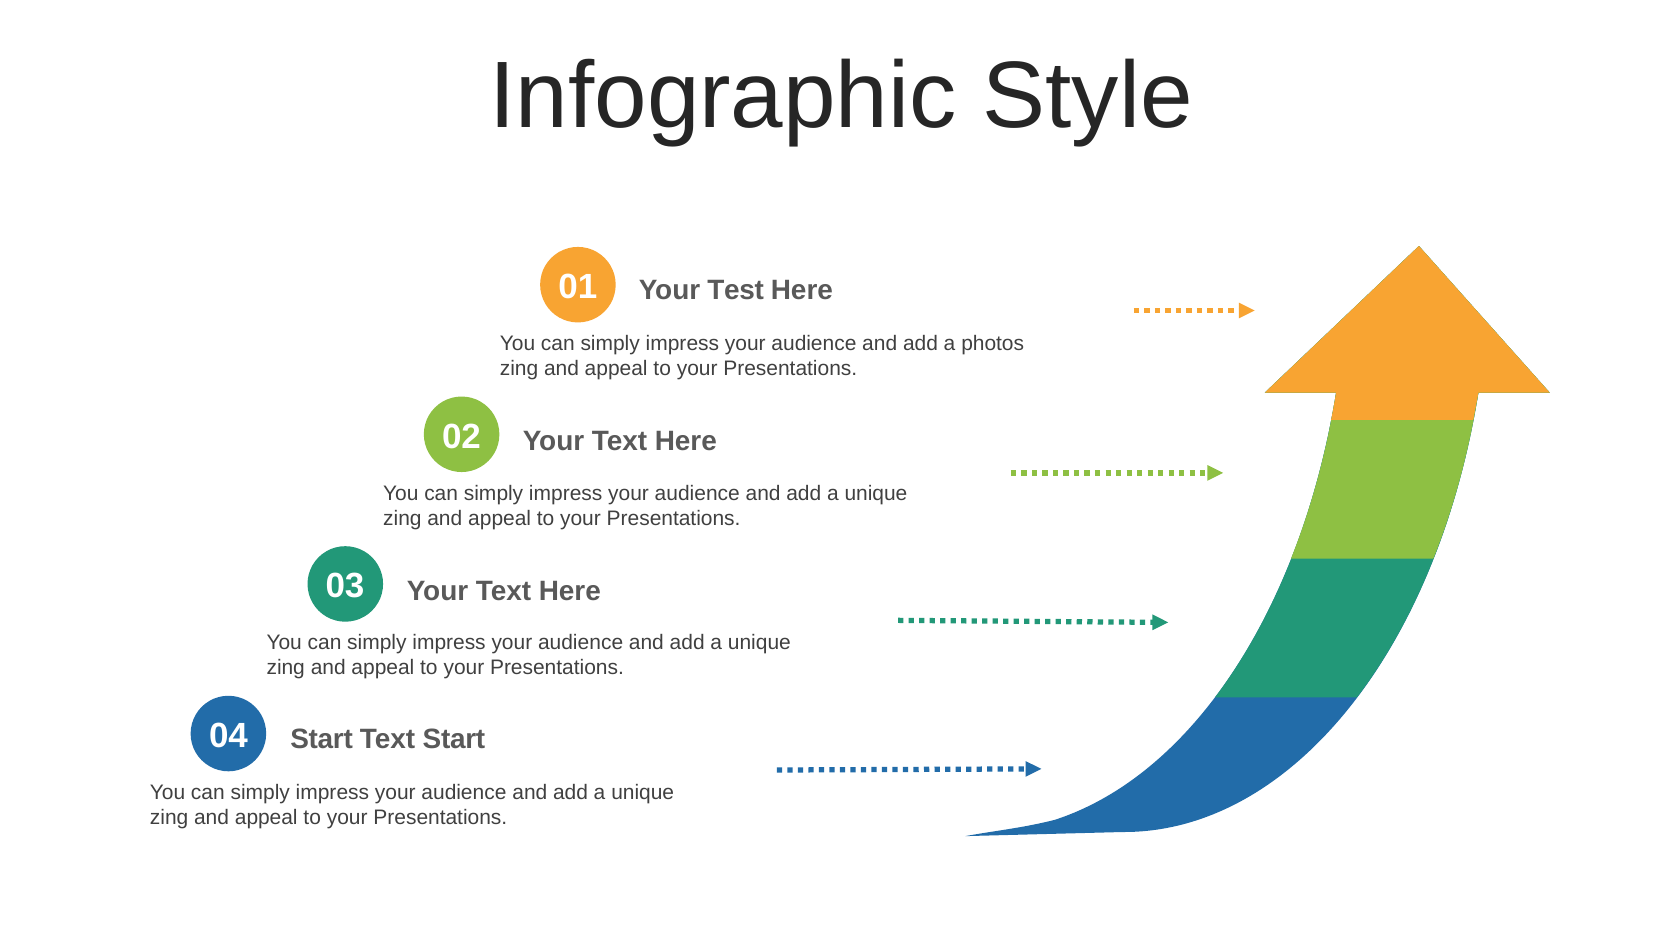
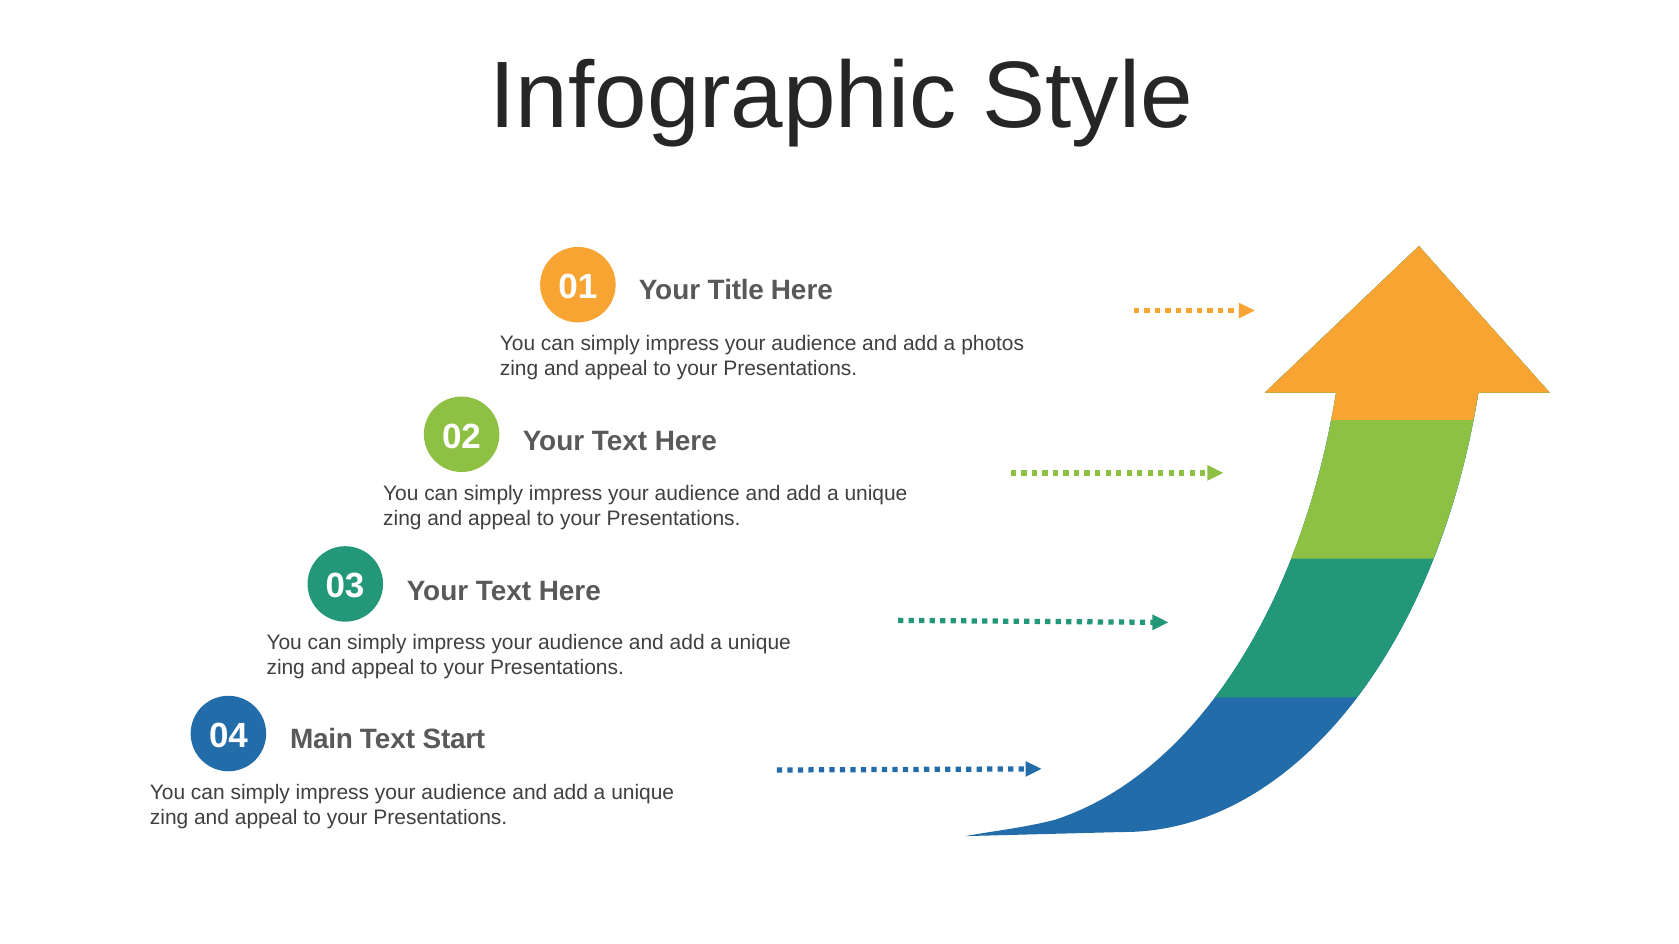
Test: Test -> Title
Start at (322, 740): Start -> Main
